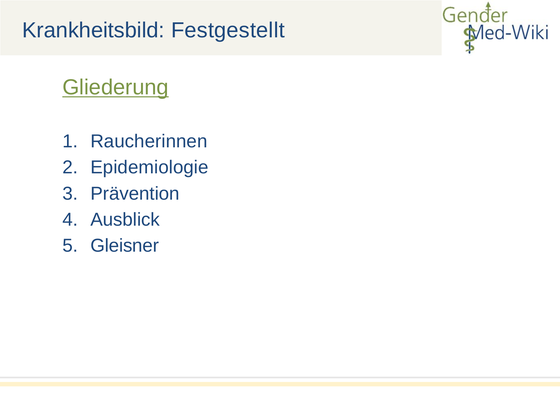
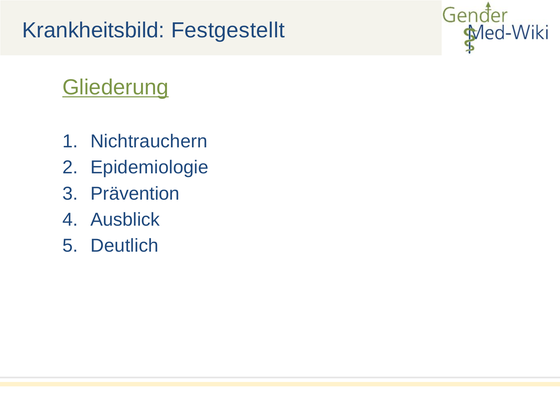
Raucherinnen: Raucherinnen -> Nichtrauchern
Gleisner: Gleisner -> Deutlich
